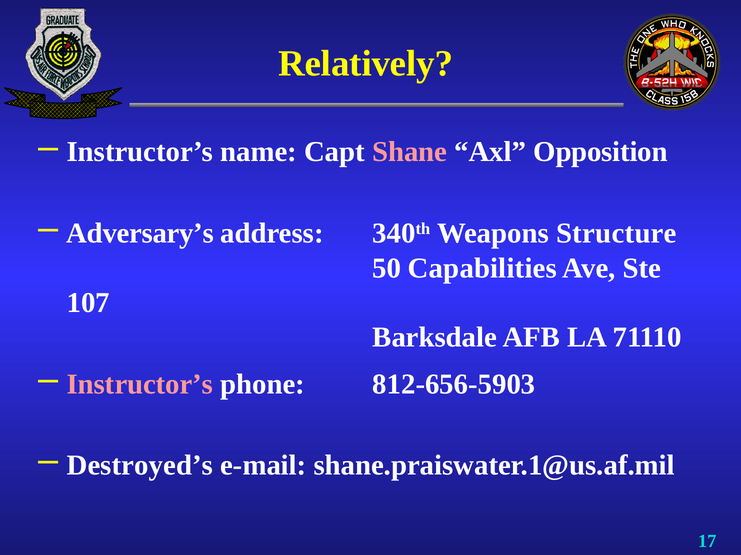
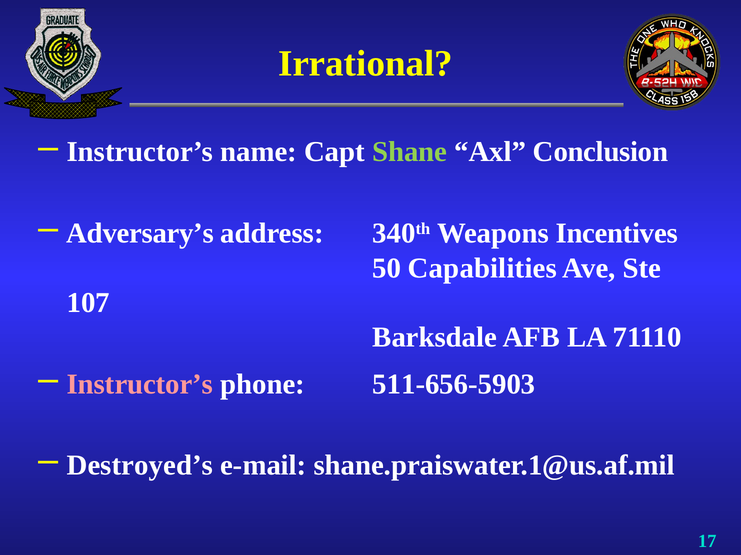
Relatively: Relatively -> Irrational
Shane colour: pink -> light green
Opposition: Opposition -> Conclusion
Structure: Structure -> Incentives
812-656-5903: 812-656-5903 -> 511-656-5903
